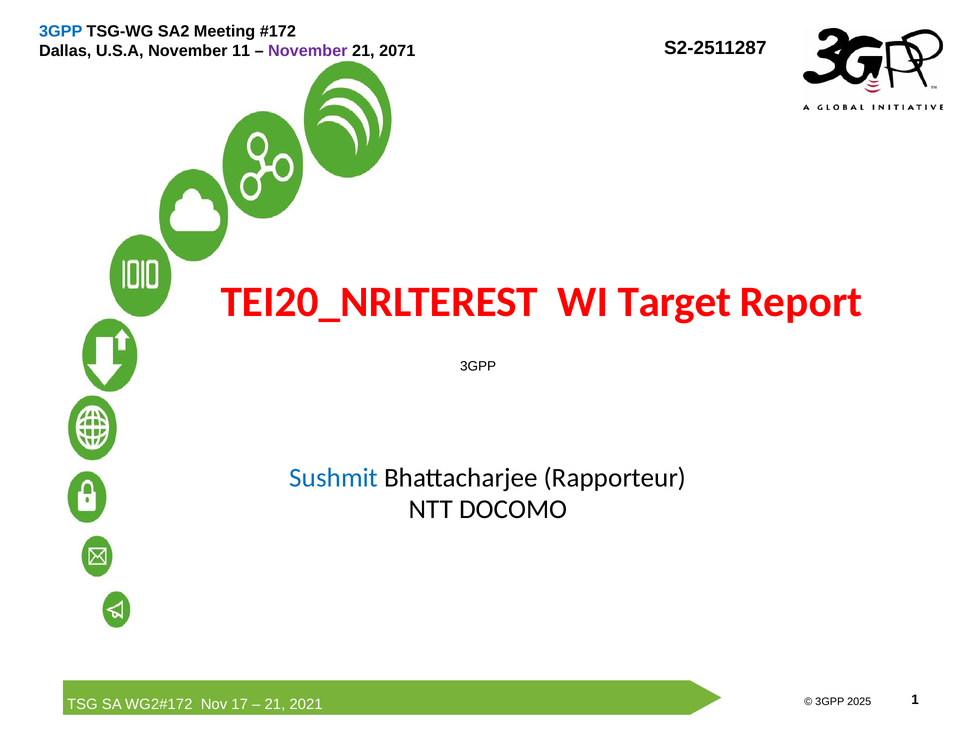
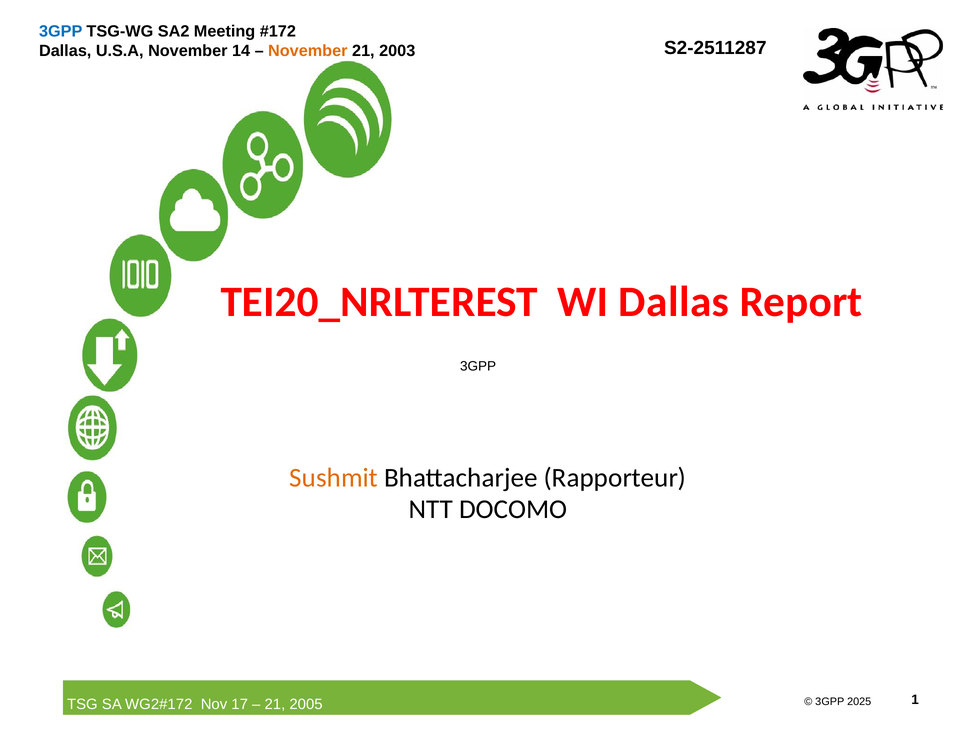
11: 11 -> 14
November at (308, 51) colour: purple -> orange
2071: 2071 -> 2003
WI Target: Target -> Dallas
Sushmit colour: blue -> orange
2021: 2021 -> 2005
